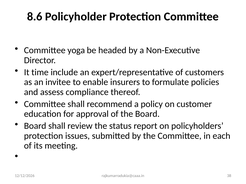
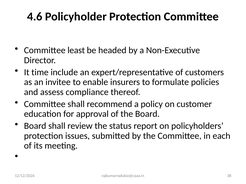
8.6: 8.6 -> 4.6
yoga: yoga -> least
